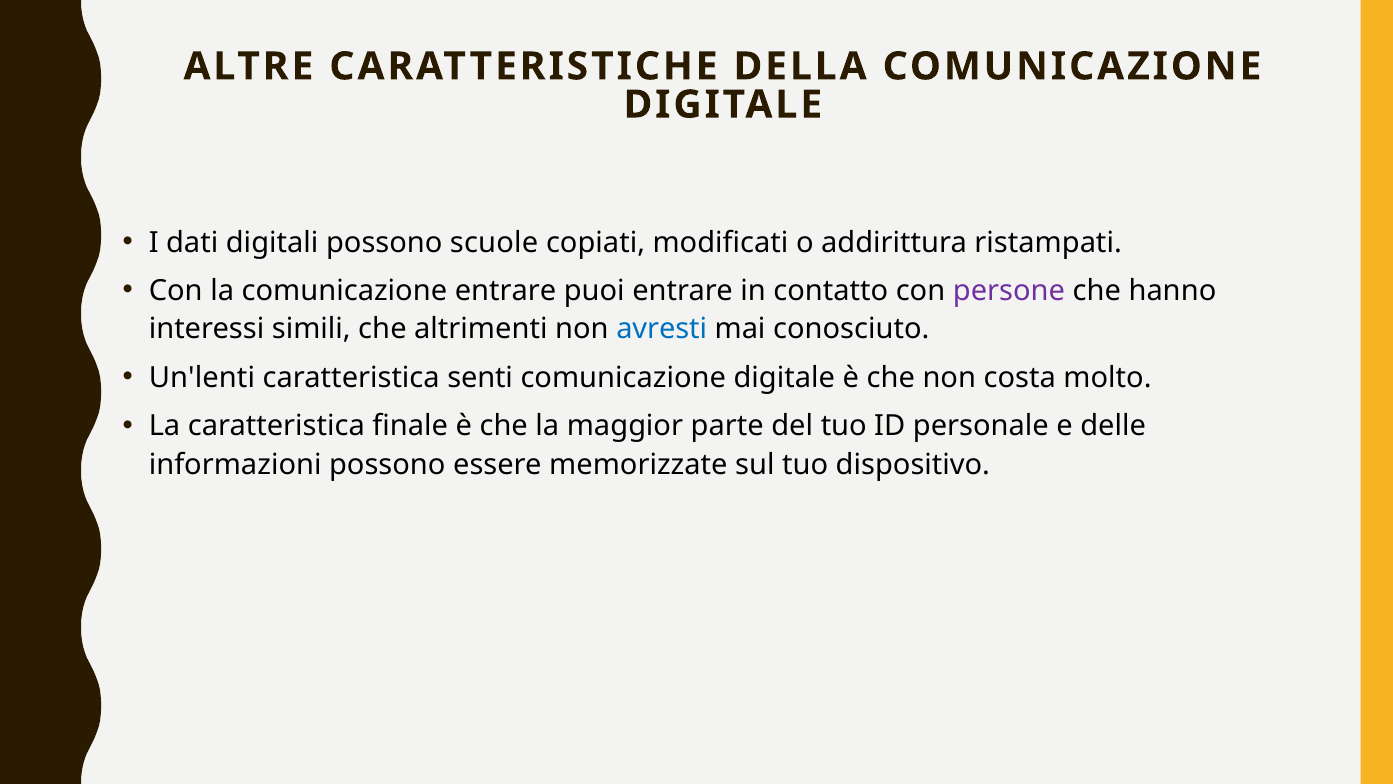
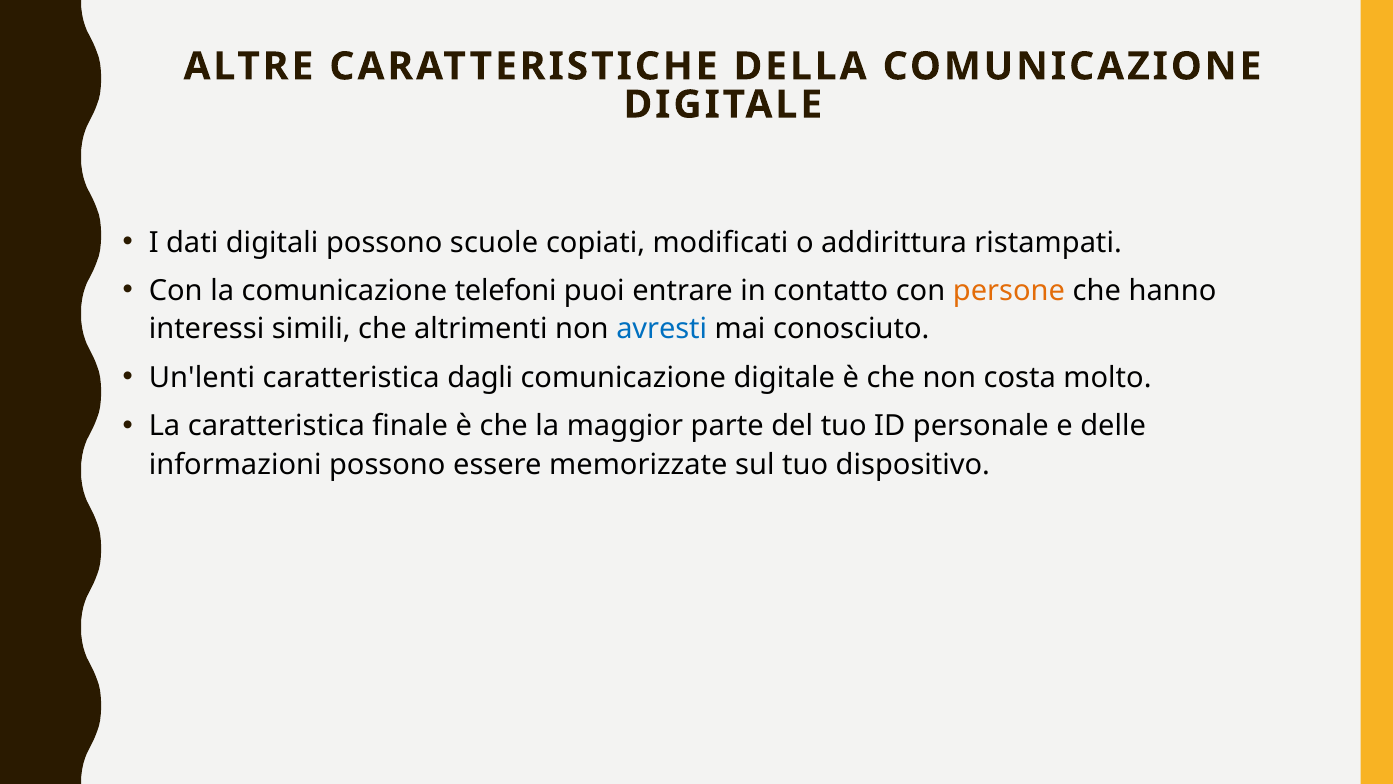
comunicazione entrare: entrare -> telefoni
persone colour: purple -> orange
senti: senti -> dagli
